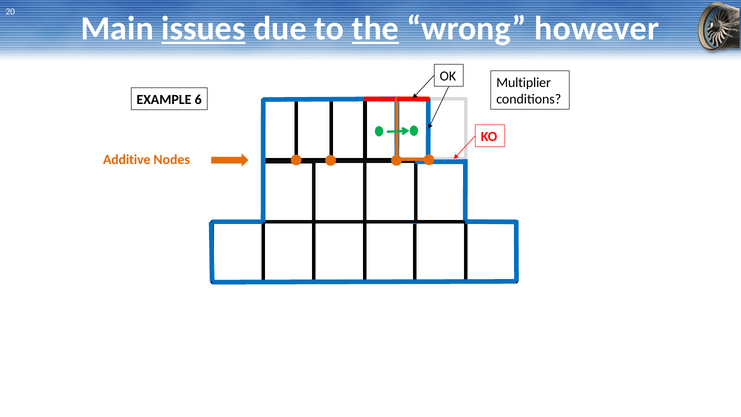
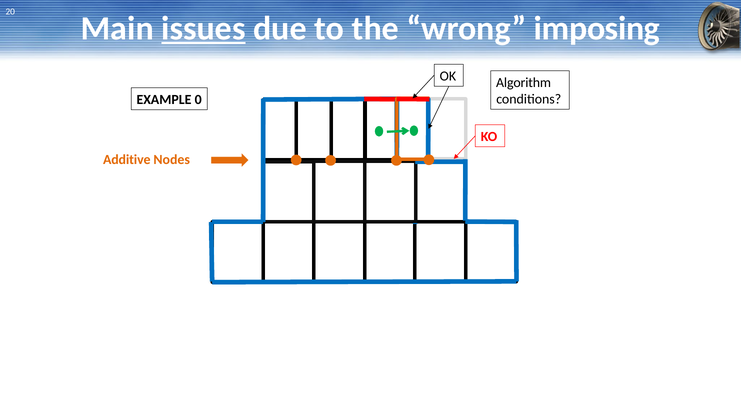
the underline: present -> none
however: however -> imposing
Multiplier: Multiplier -> Algorithm
6: 6 -> 0
